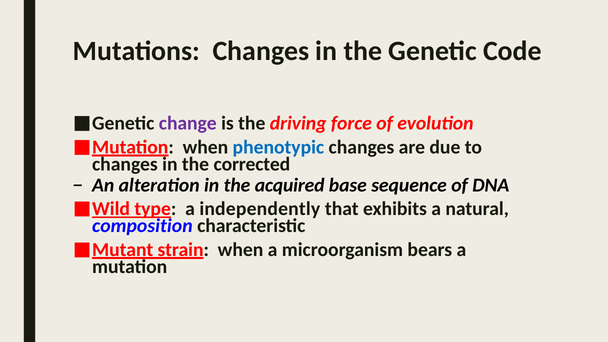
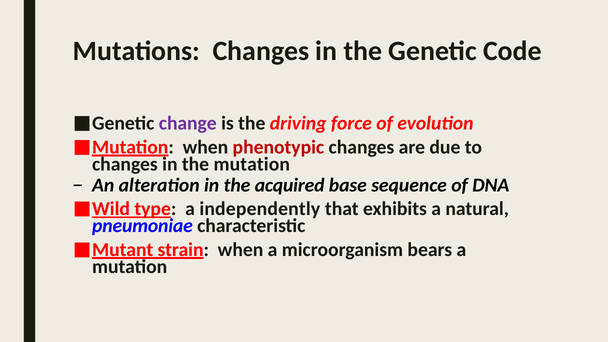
phenotypic colour: blue -> red
the corrected: corrected -> mutation
composition: composition -> pneumoniae
